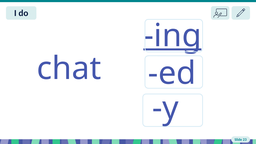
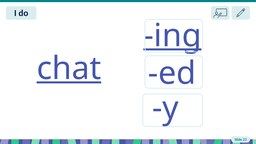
chat underline: none -> present
